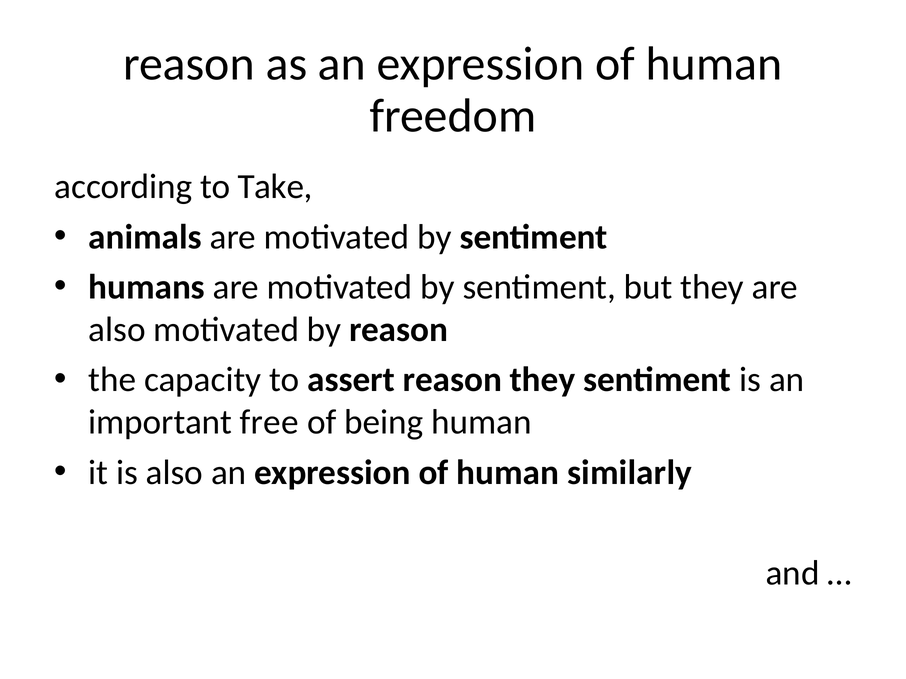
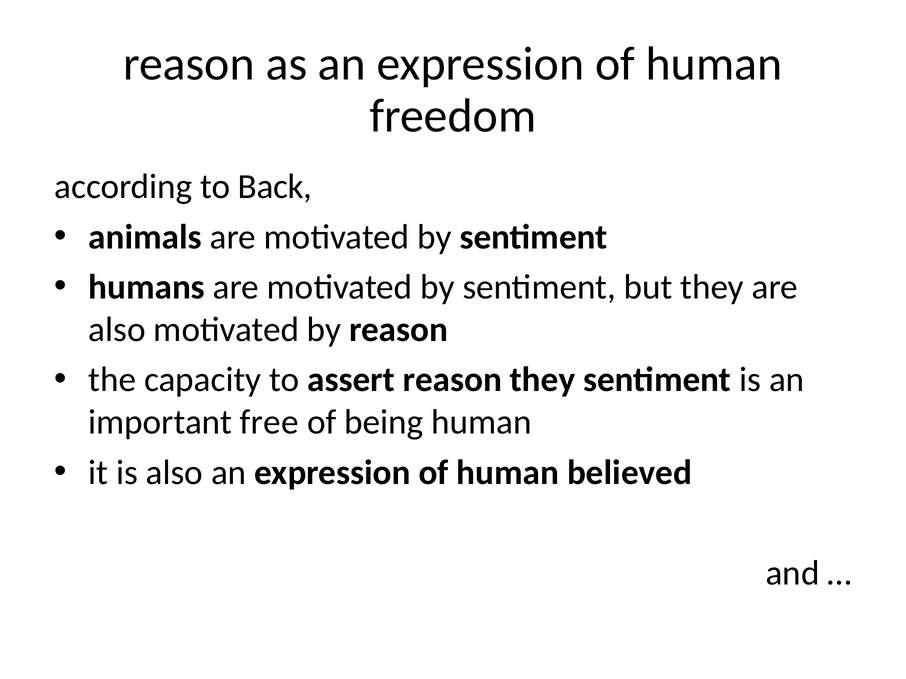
Take: Take -> Back
similarly: similarly -> believed
